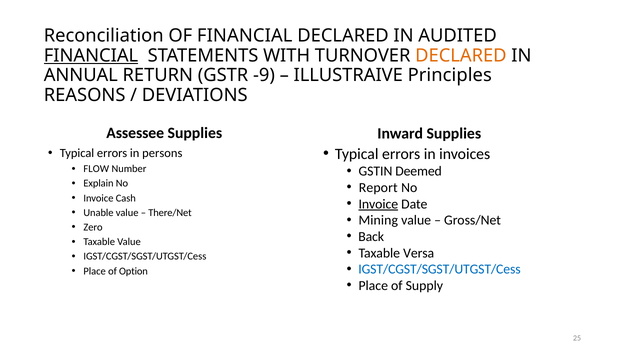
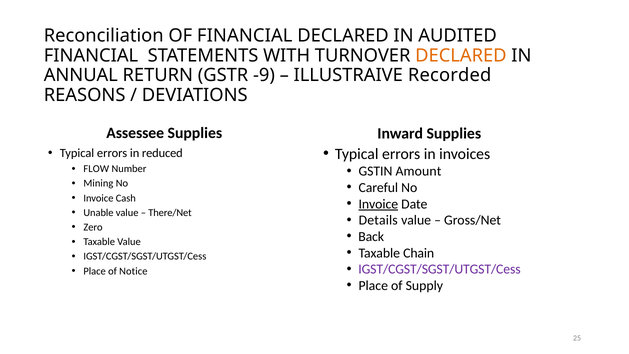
FINANCIAL at (91, 56) underline: present -> none
Principles: Principles -> Recorded
persons: persons -> reduced
Deemed: Deemed -> Amount
Explain: Explain -> Mining
Report: Report -> Careful
Mining: Mining -> Details
Versa: Versa -> Chain
IGST/CGST/SGST/UTGST/Cess at (440, 269) colour: blue -> purple
Option: Option -> Notice
